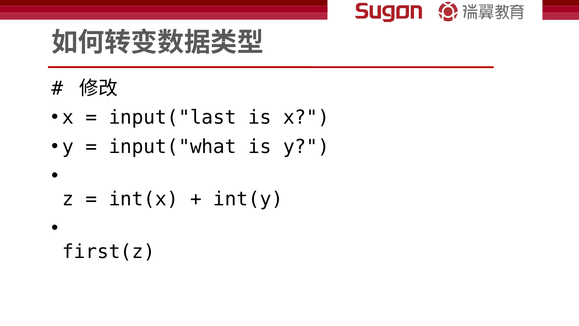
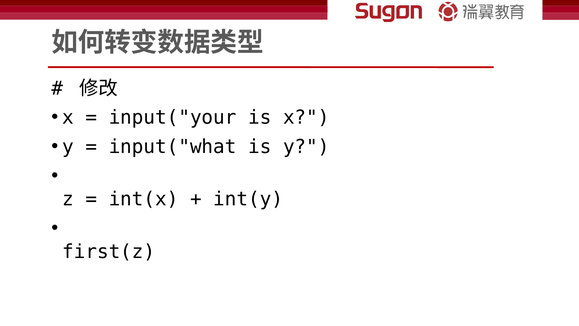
input("last: input("last -> input("your
